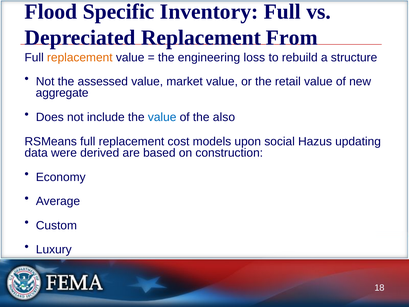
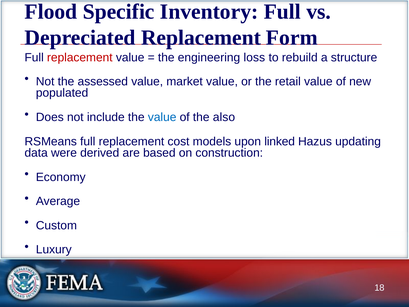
From: From -> Form
replacement at (80, 57) colour: orange -> red
aggregate: aggregate -> populated
social: social -> linked
